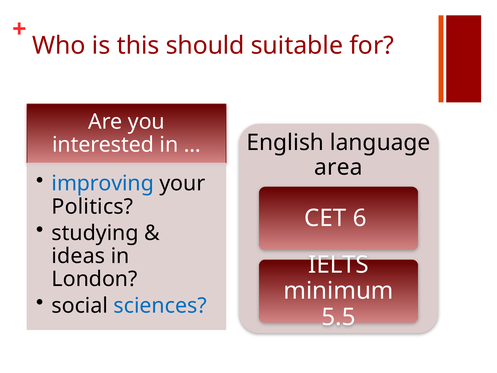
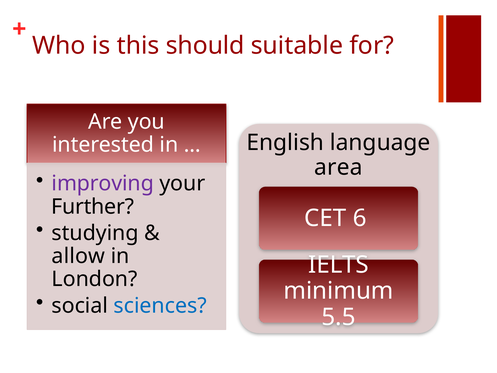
improving colour: blue -> purple
Politics: Politics -> Further
ideas: ideas -> allow
